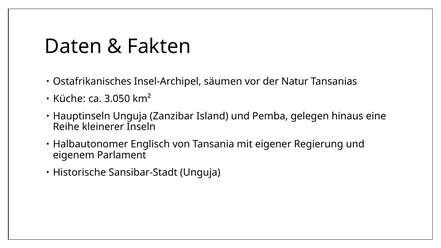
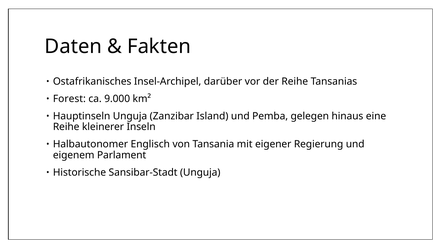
säumen: säumen -> darüber
der Natur: Natur -> Reihe
Küche: Küche -> Forest
3.050: 3.050 -> 9.000
